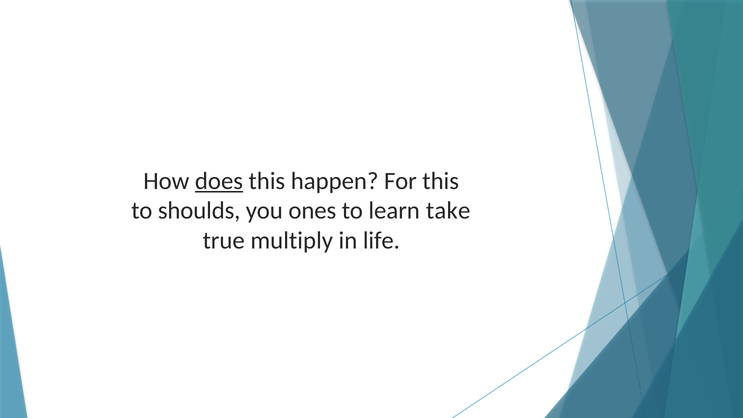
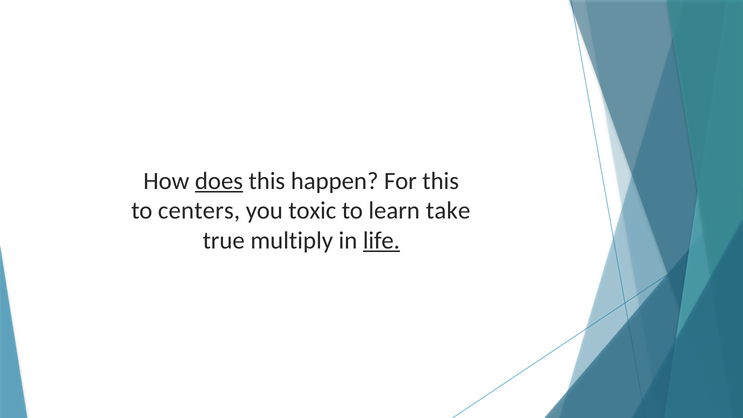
shoulds: shoulds -> centers
ones: ones -> toxic
life underline: none -> present
